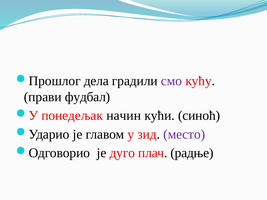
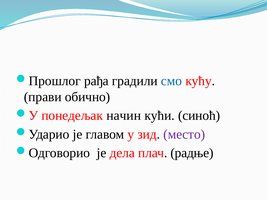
дела: дела -> рађа
смо colour: purple -> blue
фудбал: фудбал -> обично
дуго: дуго -> дела
